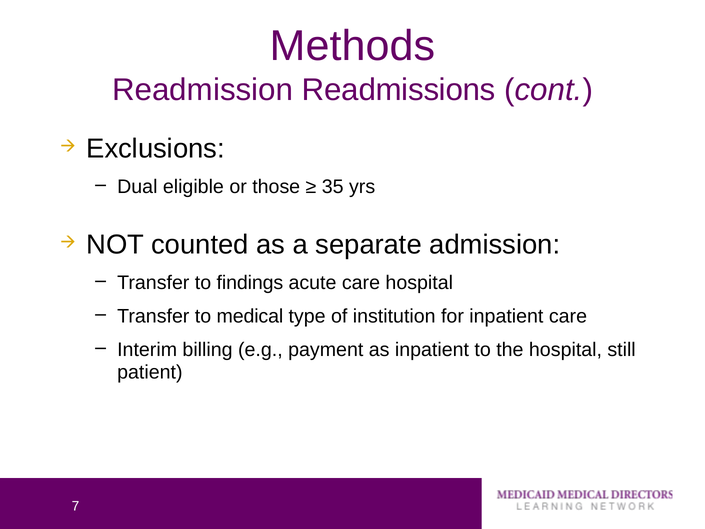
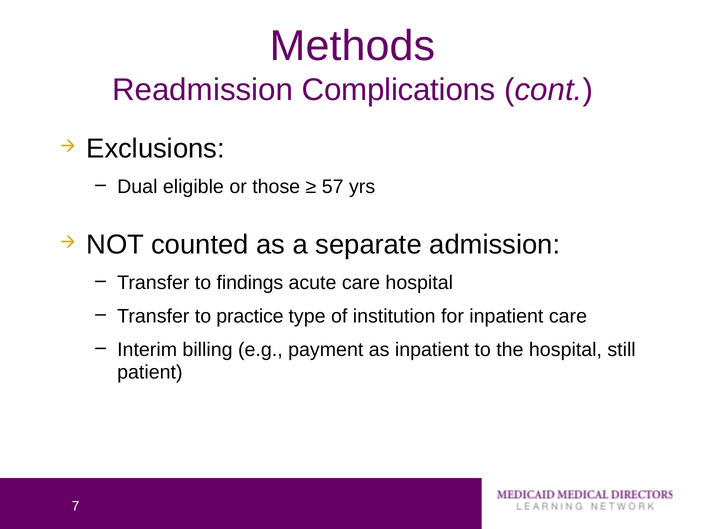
Readmissions: Readmissions -> Complications
35: 35 -> 57
medical: medical -> practice
